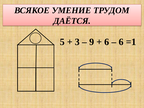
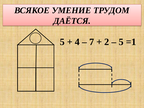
3: 3 -> 4
9: 9 -> 7
6 at (107, 42): 6 -> 2
6 at (121, 42): 6 -> 5
